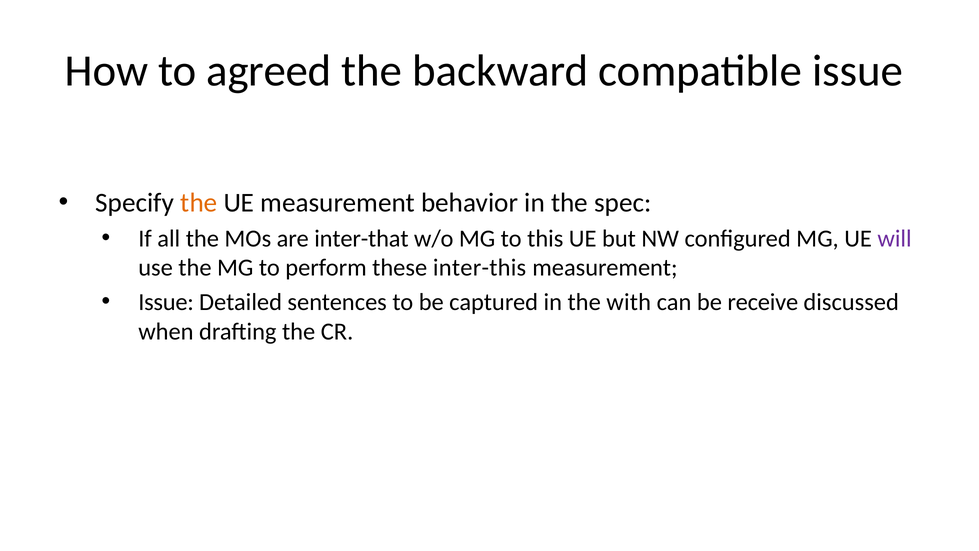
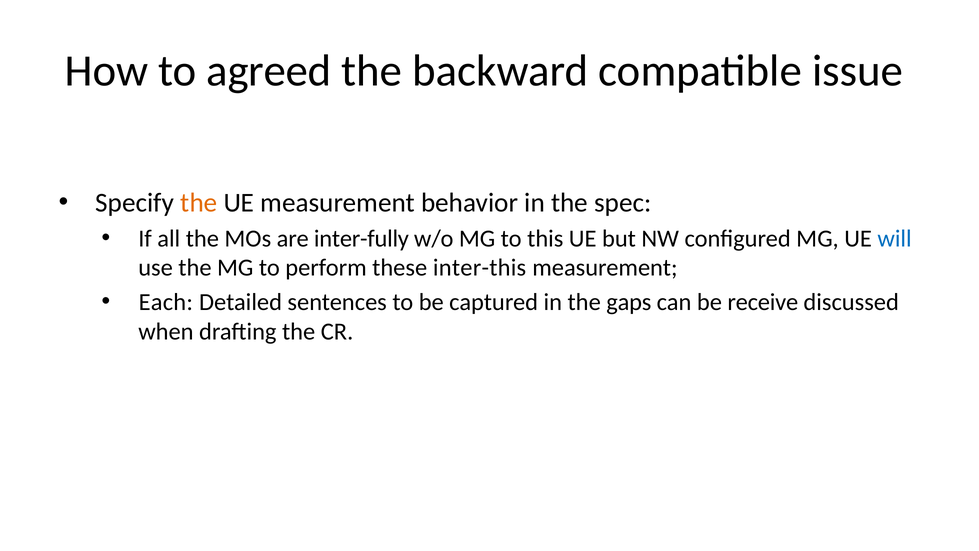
inter-that: inter-that -> inter-fully
will colour: purple -> blue
Issue at (166, 302): Issue -> Each
with: with -> gaps
